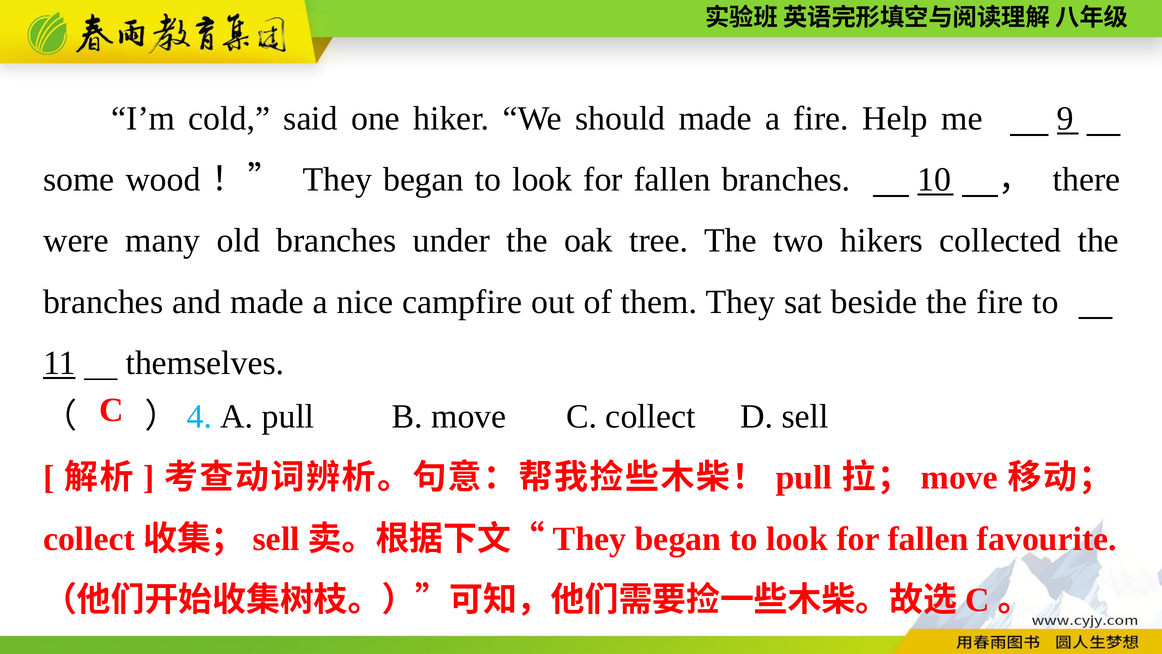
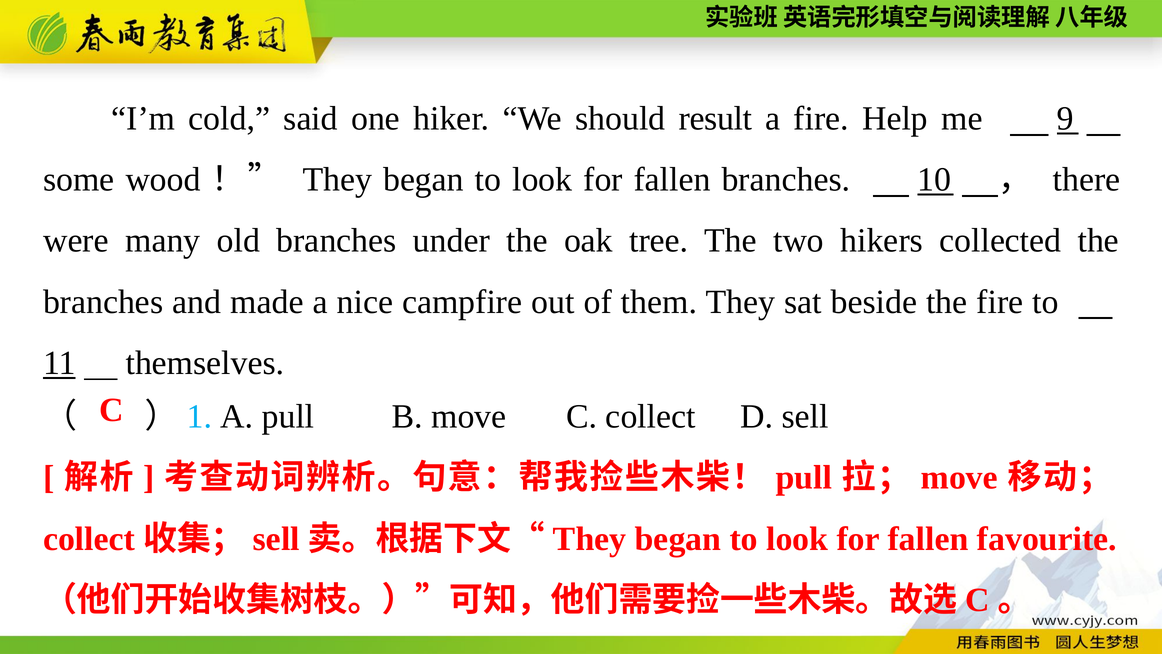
should made: made -> result
4: 4 -> 1
